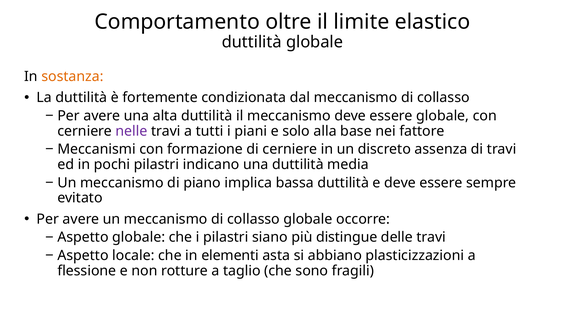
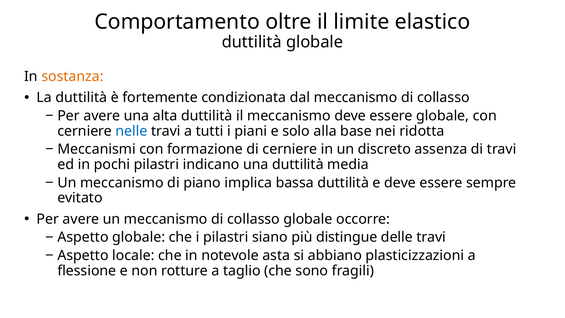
nelle colour: purple -> blue
fattore: fattore -> ridotta
elementi: elementi -> notevole
